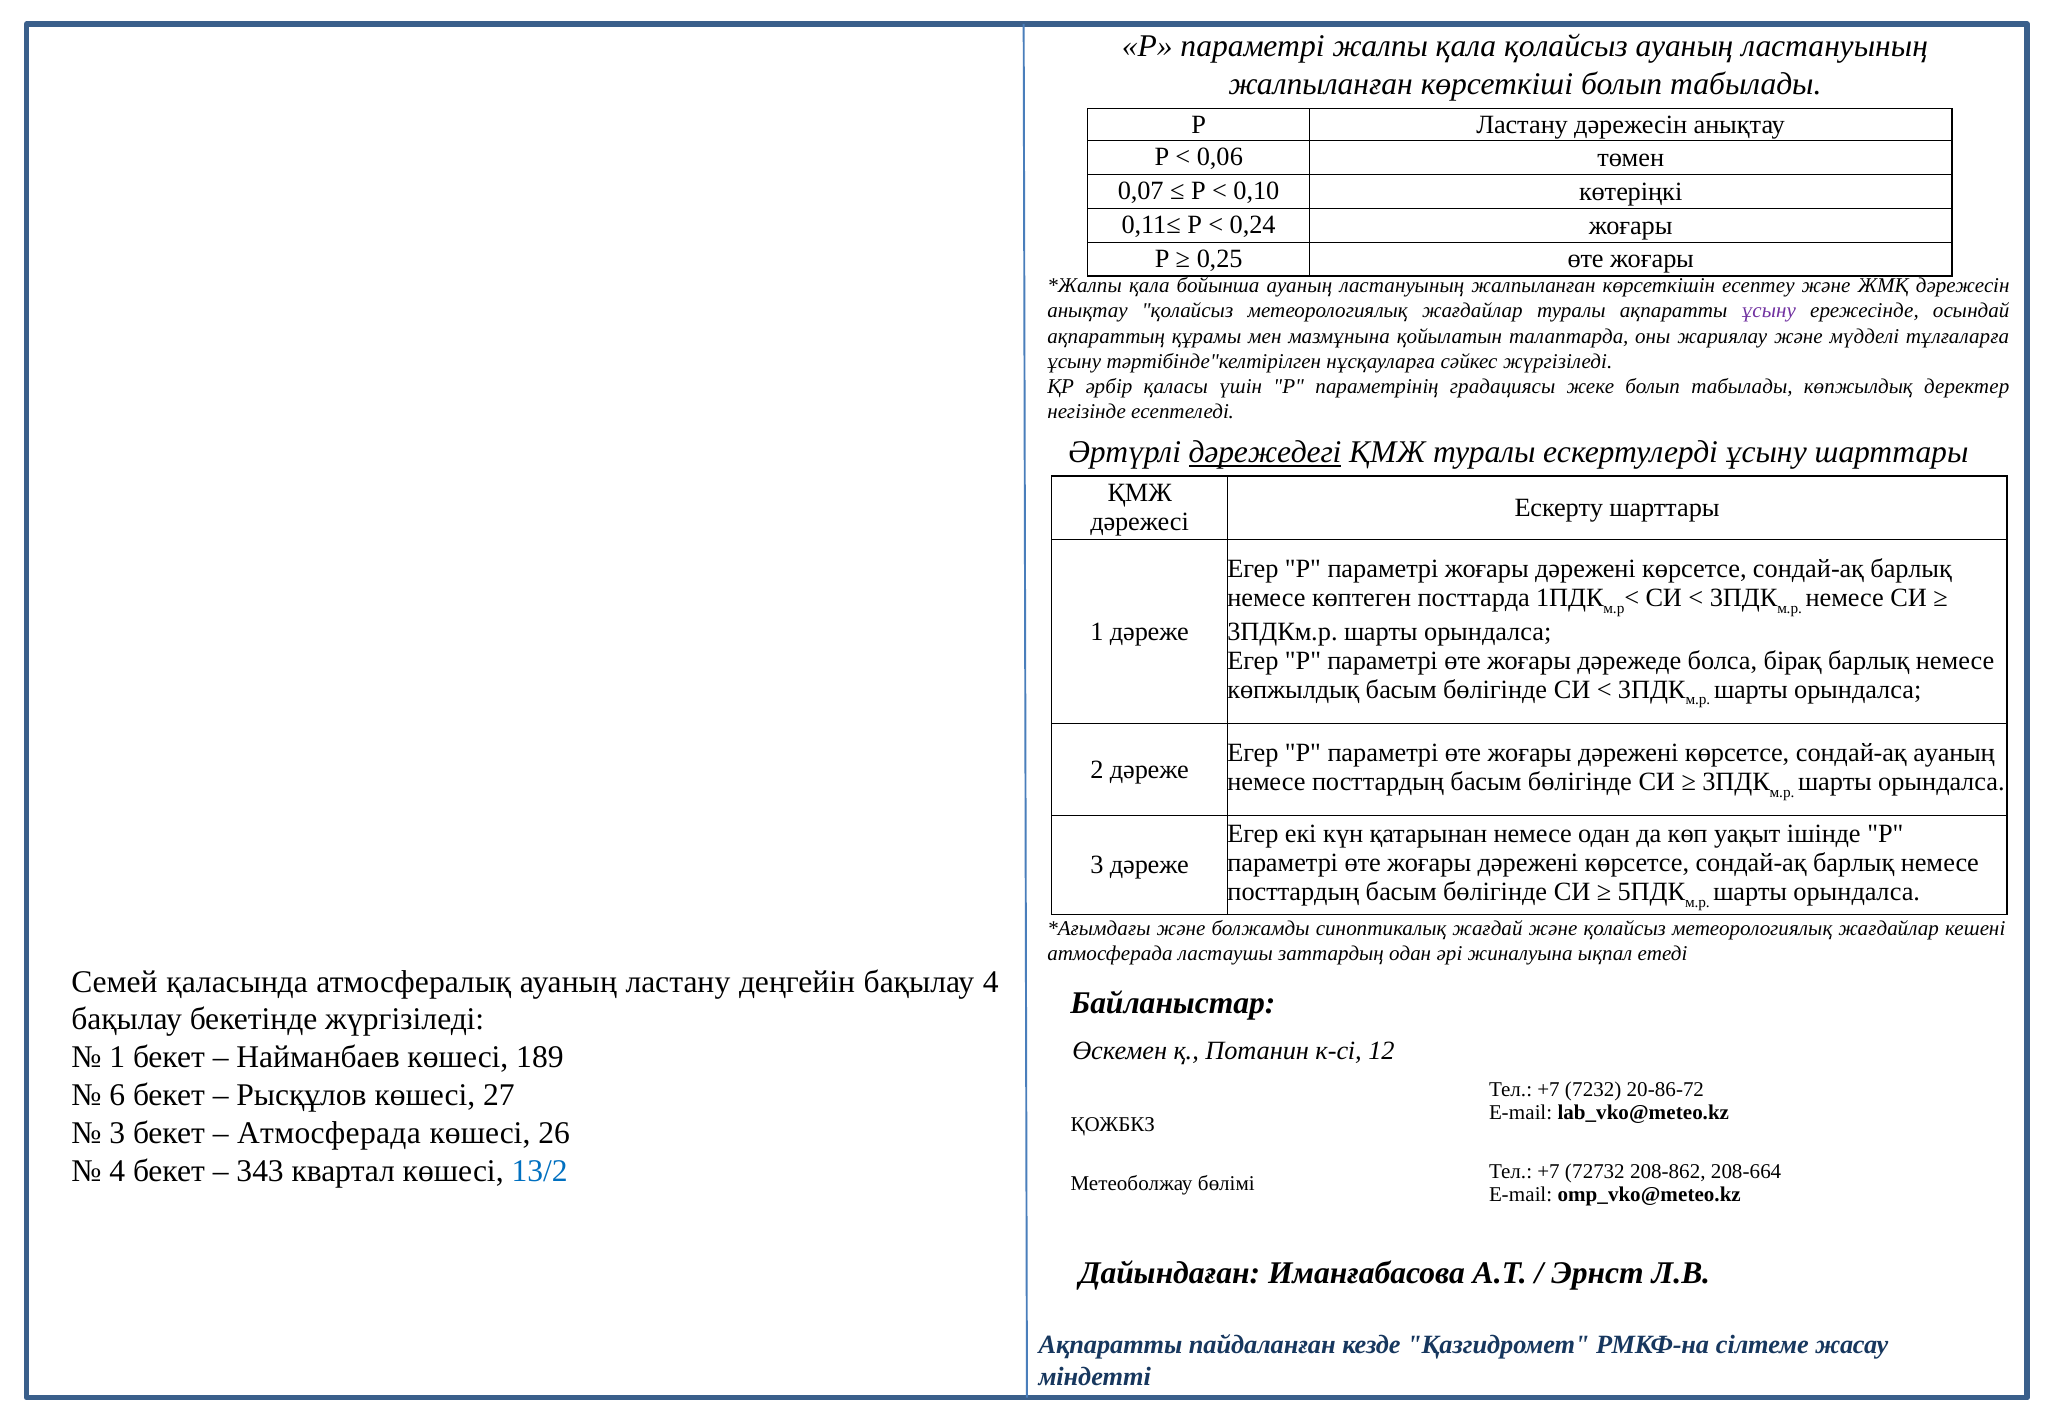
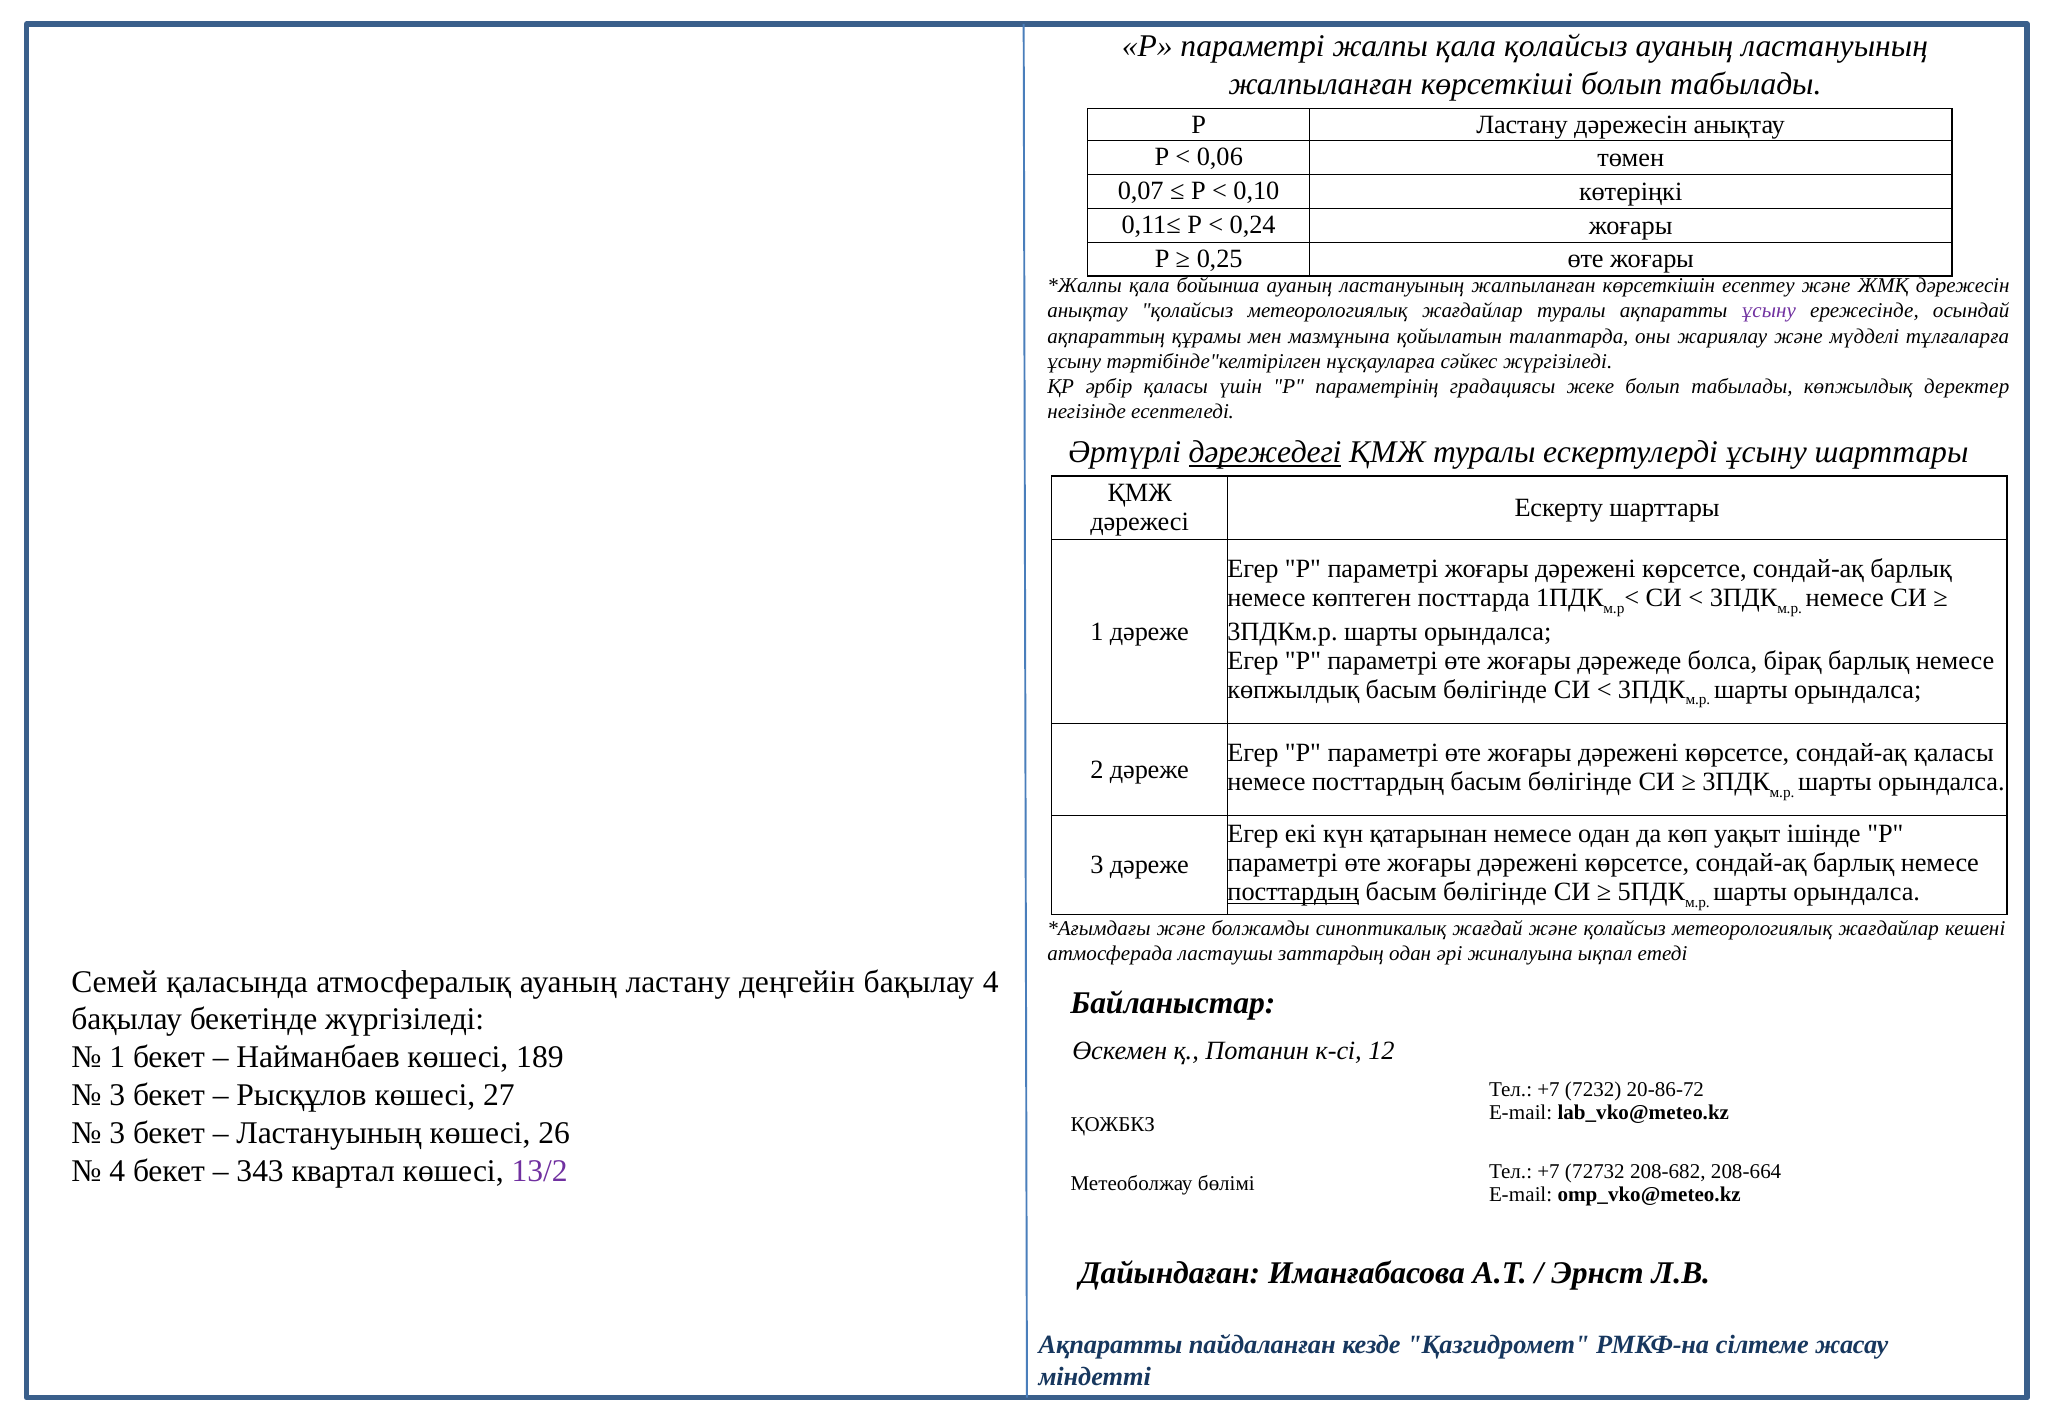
сондай-ақ ауаның: ауаның -> қаласы
посттардың at (1293, 892) underline: none -> present
6 at (117, 1095): 6 -> 3
Атмосферада at (329, 1133): Атмосферада -> Ластануының
13/2 colour: blue -> purple
208-862: 208-862 -> 208-682
